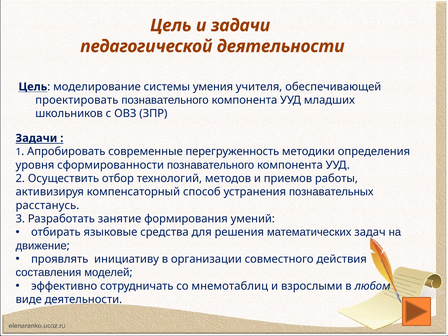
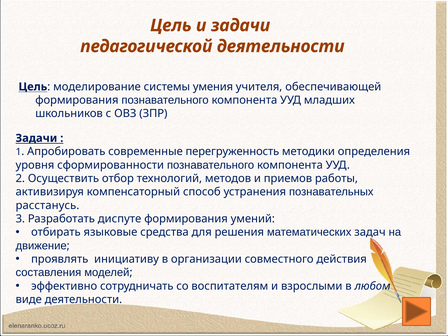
проектировать at (77, 100): проектировать -> формирования
занятие: занятие -> диспуте
мнемотаблиц: мнемотаблиц -> воспитателям
